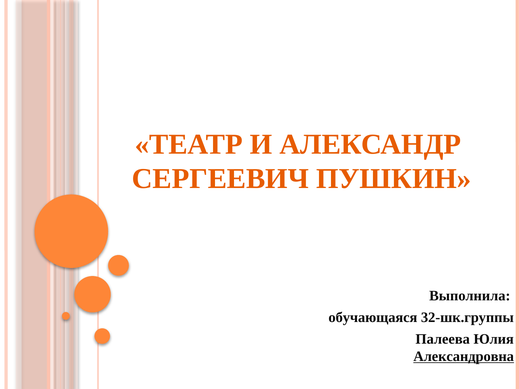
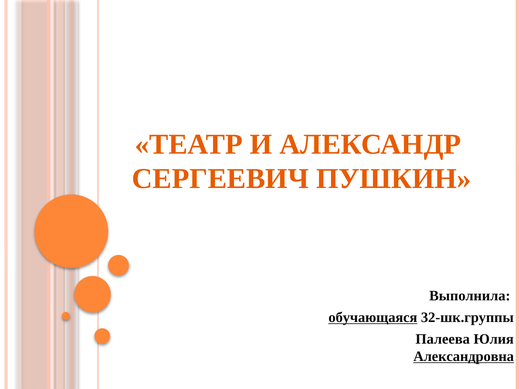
обучающаяся underline: none -> present
